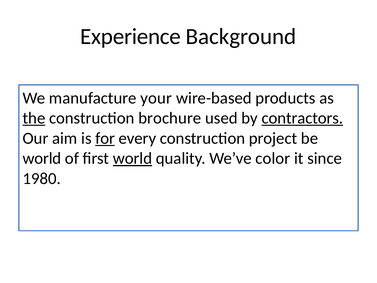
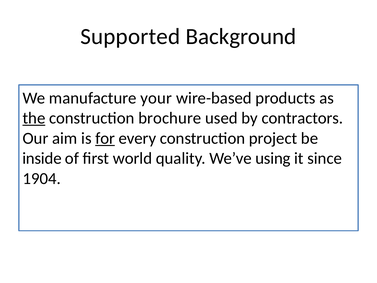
Experience: Experience -> Supported
contractors underline: present -> none
world at (42, 158): world -> inside
world at (132, 158) underline: present -> none
color: color -> using
1980: 1980 -> 1904
